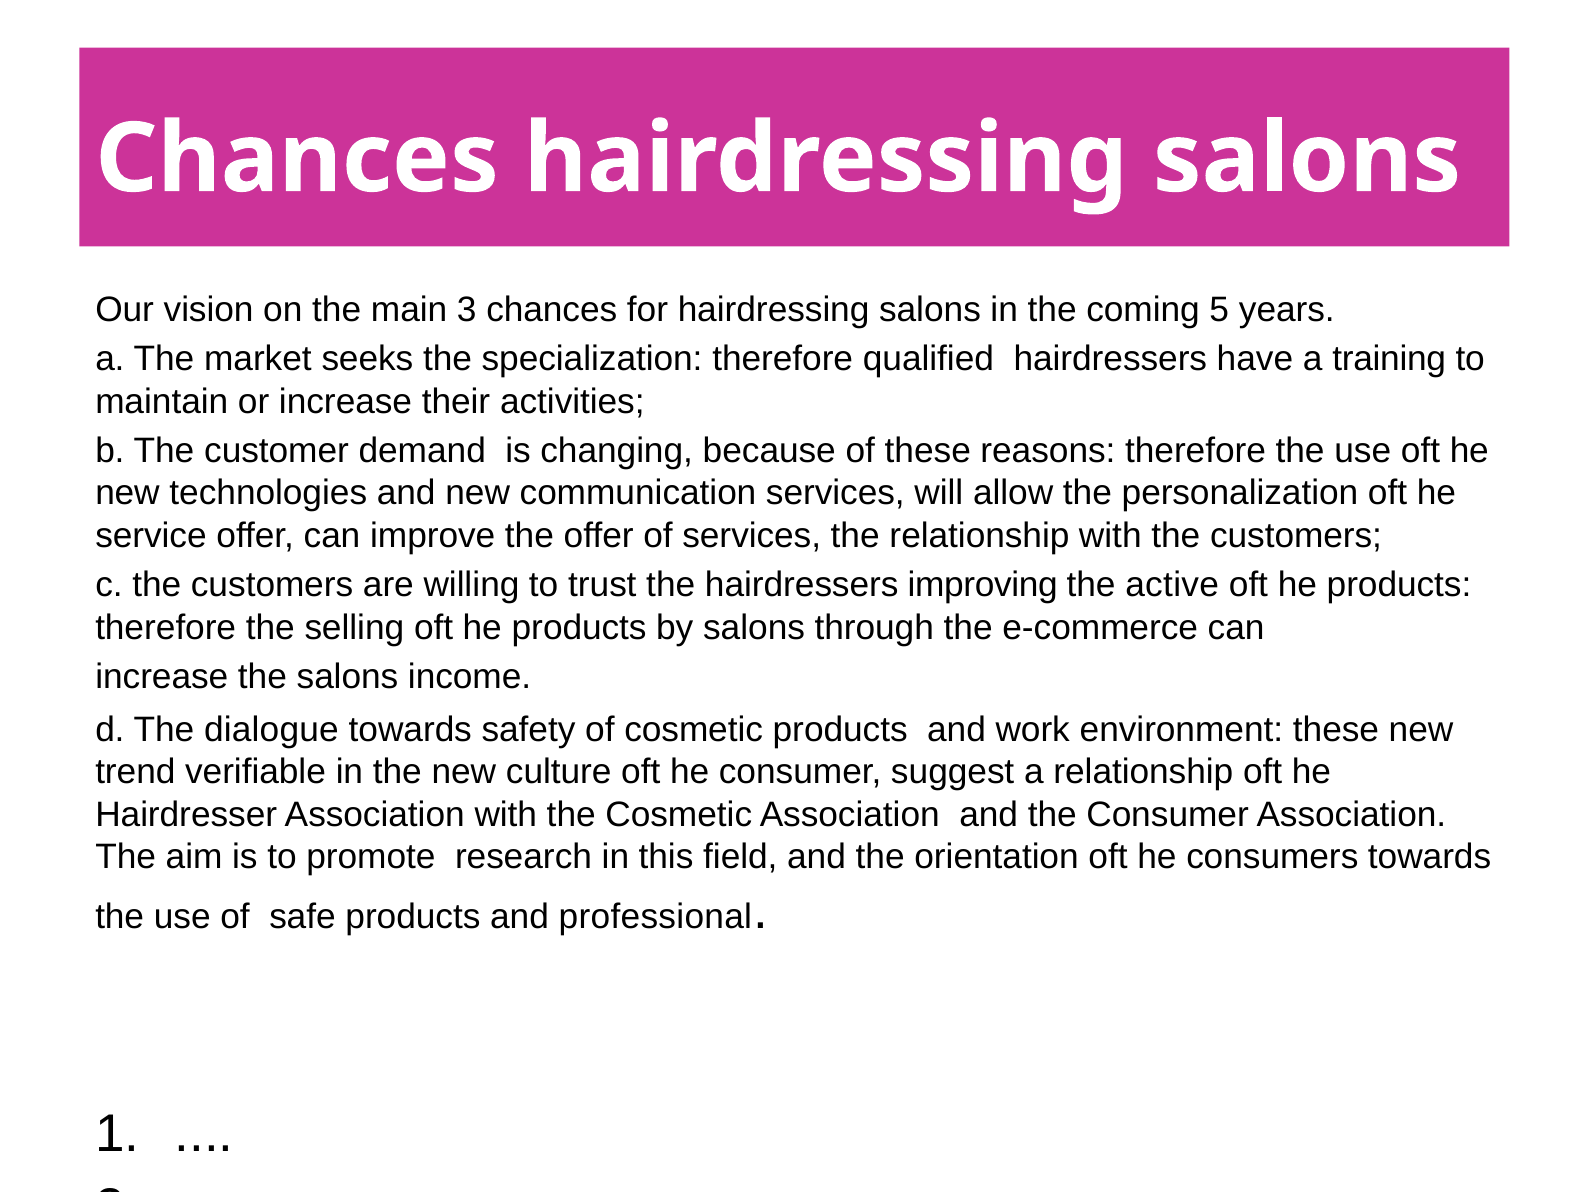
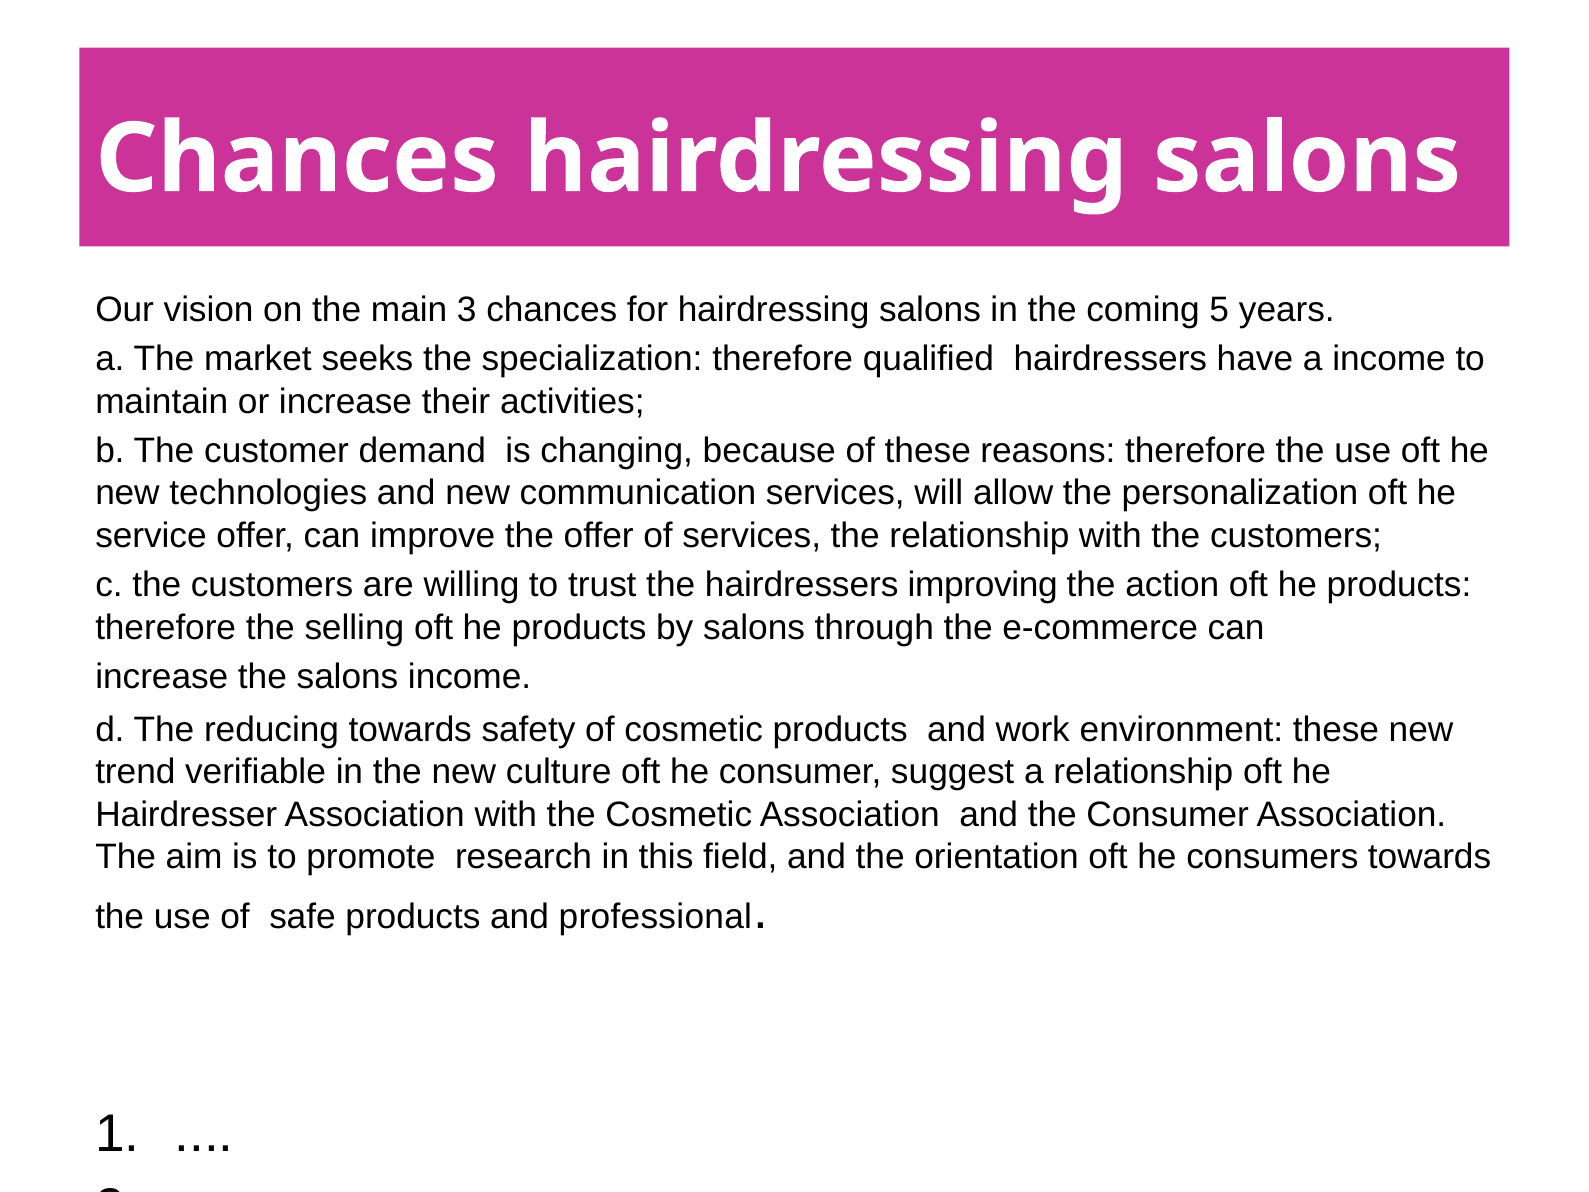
a training: training -> income
active: active -> action
dialogue: dialogue -> reducing
